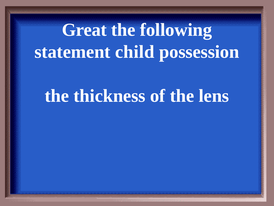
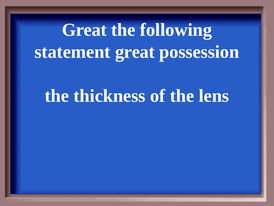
statement child: child -> great
